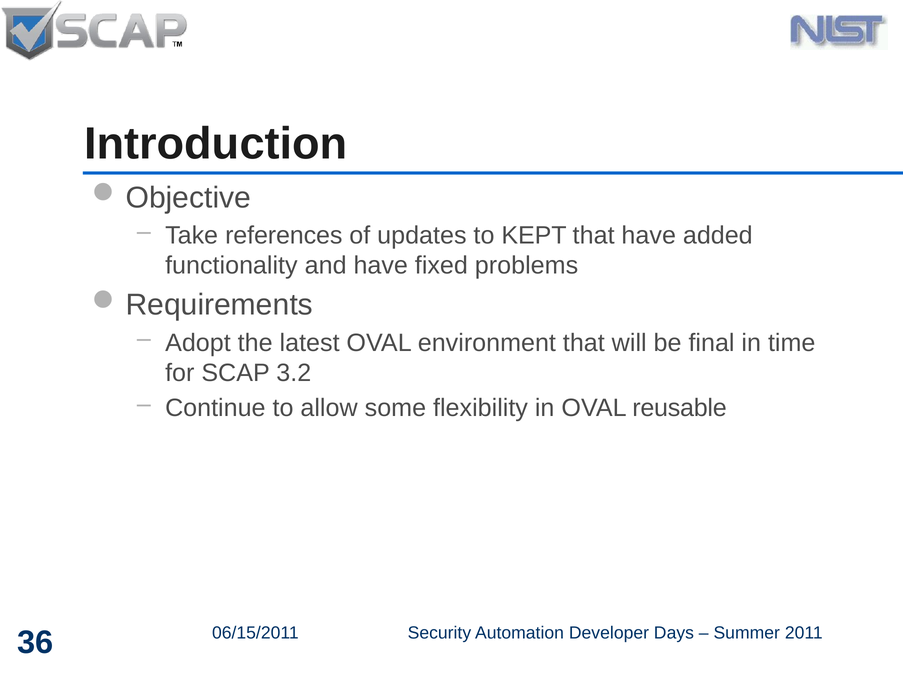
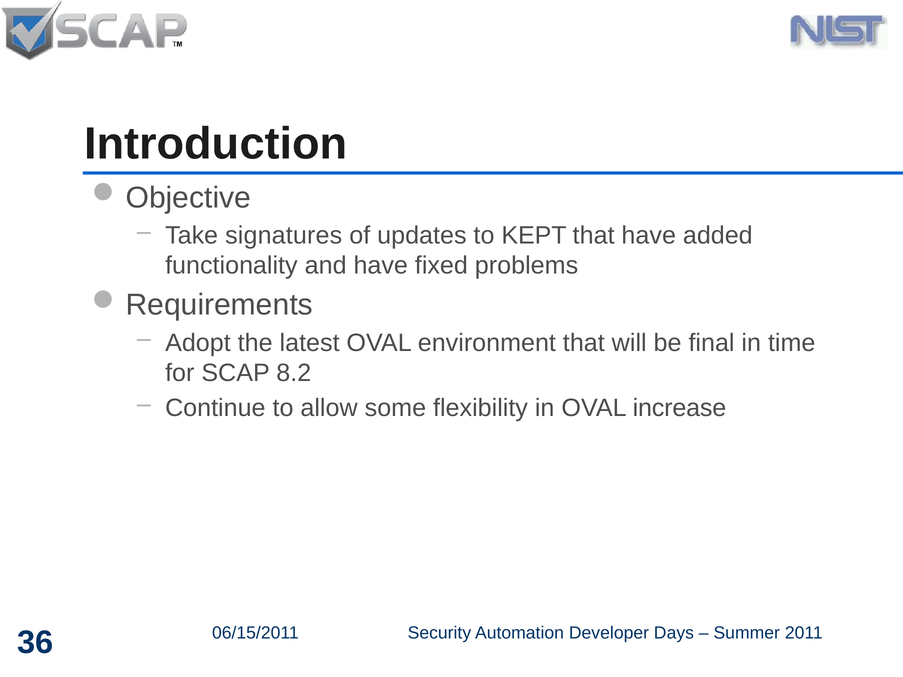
references: references -> signatures
3.2: 3.2 -> 8.2
reusable: reusable -> increase
